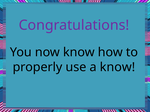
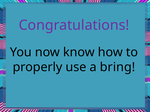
a know: know -> bring
